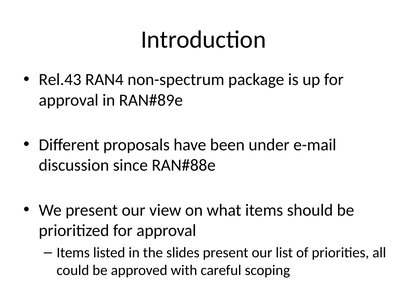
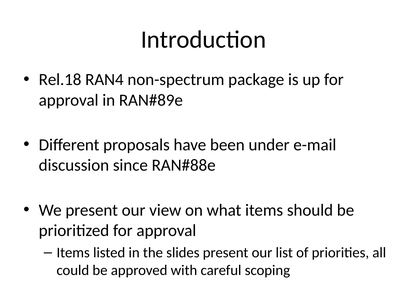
Rel.43: Rel.43 -> Rel.18
